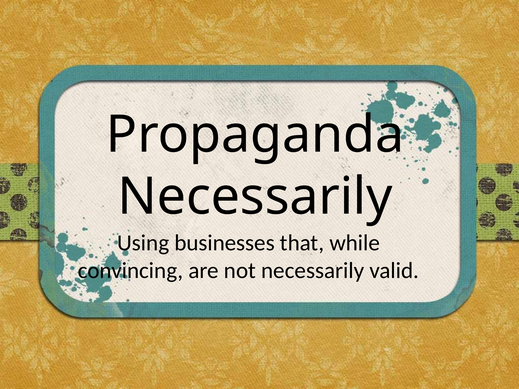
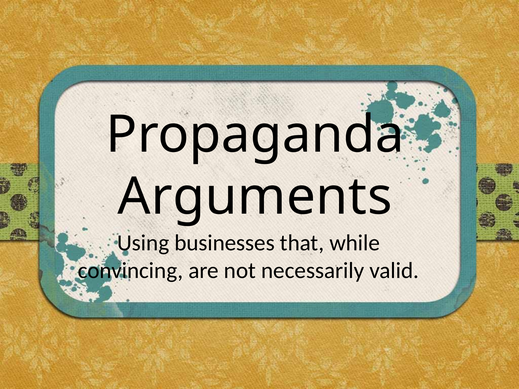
Necessarily at (255, 197): Necessarily -> Arguments
